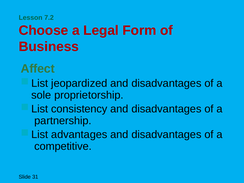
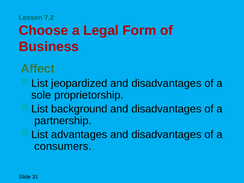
consistency: consistency -> background
competitive: competitive -> consumers
